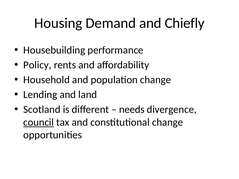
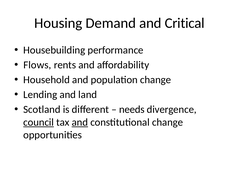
Chiefly: Chiefly -> Critical
Policy: Policy -> Flows
and at (80, 122) underline: none -> present
